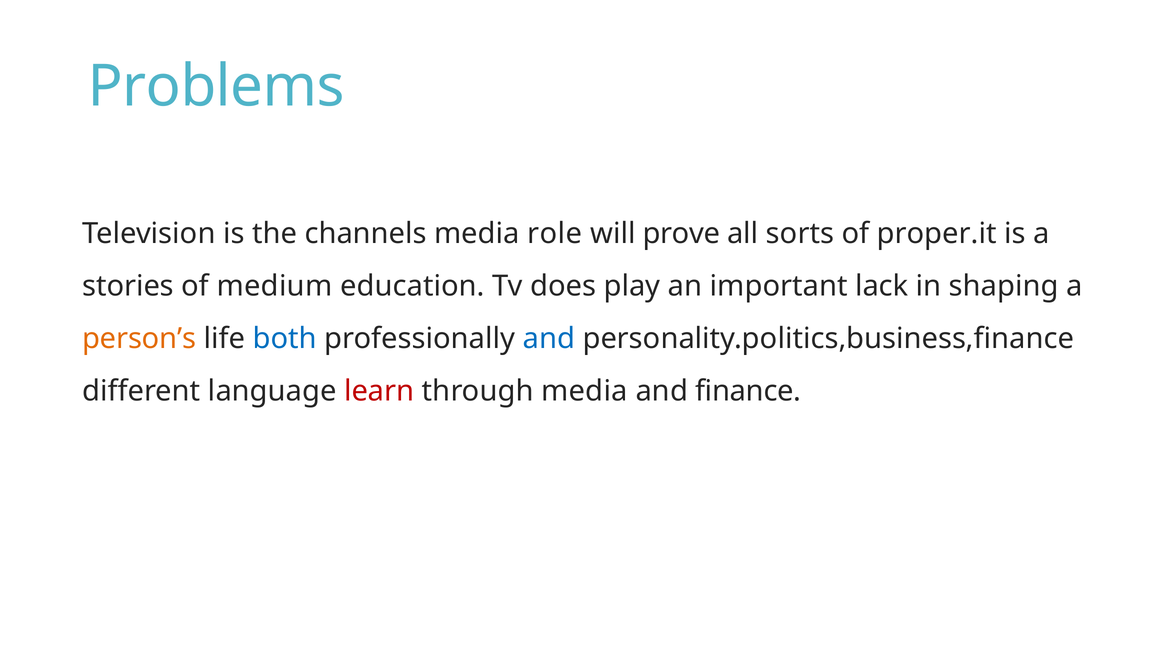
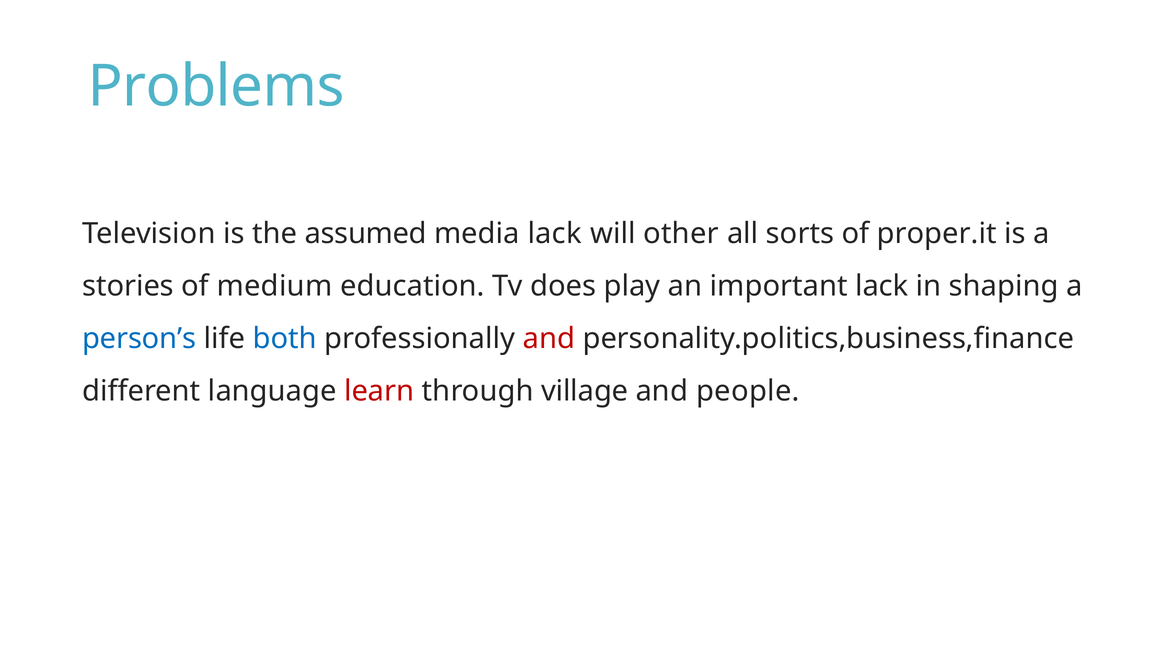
channels: channels -> assumed
media role: role -> lack
prove: prove -> other
person’s colour: orange -> blue
and at (549, 339) colour: blue -> red
through media: media -> village
finance: finance -> people
